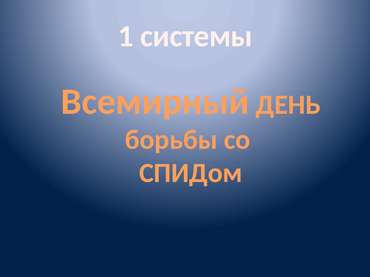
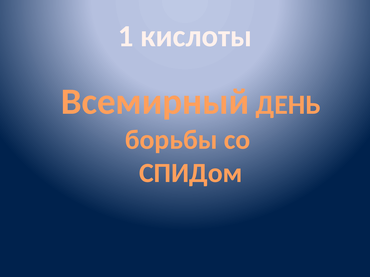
системы: системы -> кислоты
